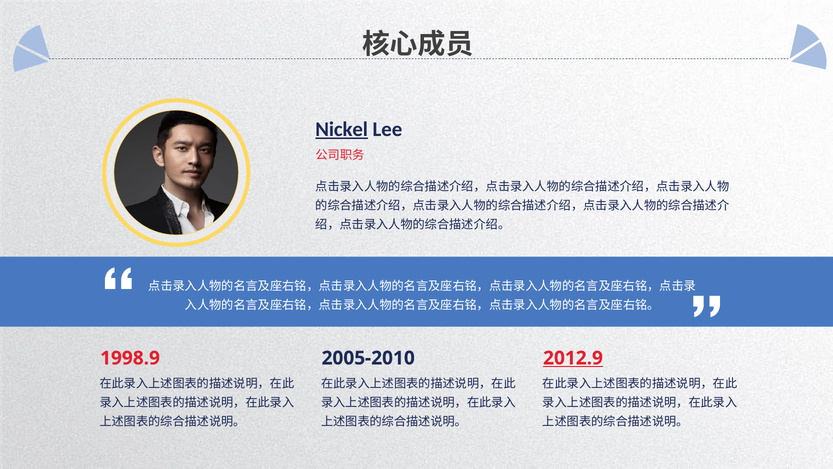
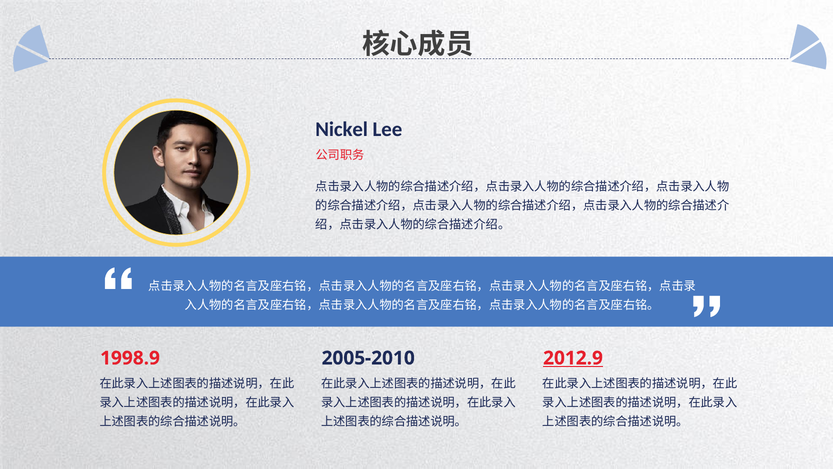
Nickel underline: present -> none
